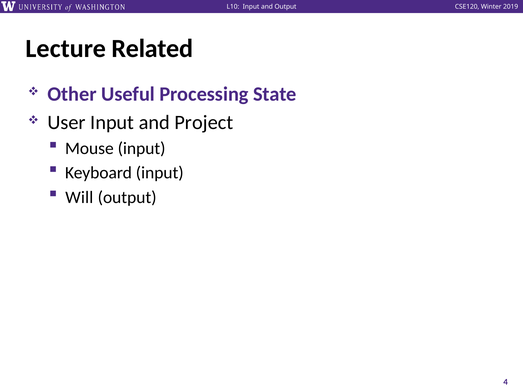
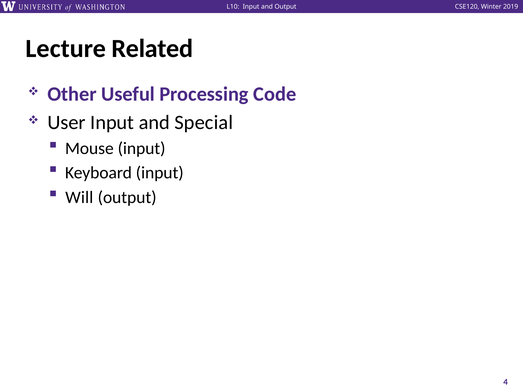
State: State -> Code
Project: Project -> Special
